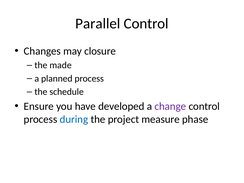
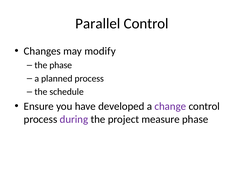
closure: closure -> modify
the made: made -> phase
during colour: blue -> purple
